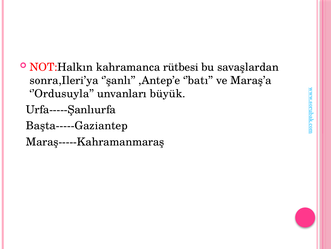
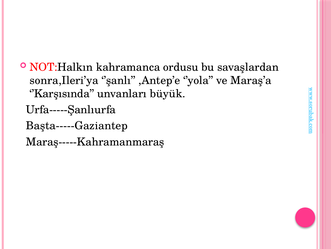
rütbesi: rütbesi -> ordusu
’batı: ’batı -> ’yola
’Ordusuyla: ’Ordusuyla -> ’Karşısında
